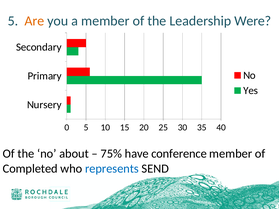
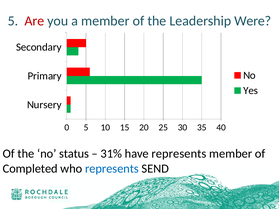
Are colour: orange -> red
about: about -> status
75%: 75% -> 31%
have conference: conference -> represents
